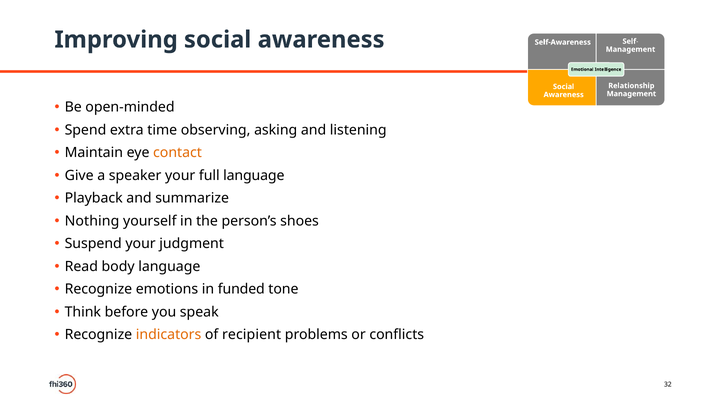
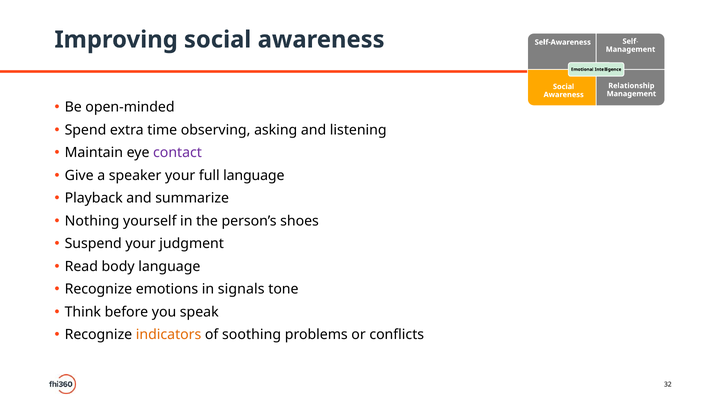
contact colour: orange -> purple
funded: funded -> signals
recipient: recipient -> soothing
